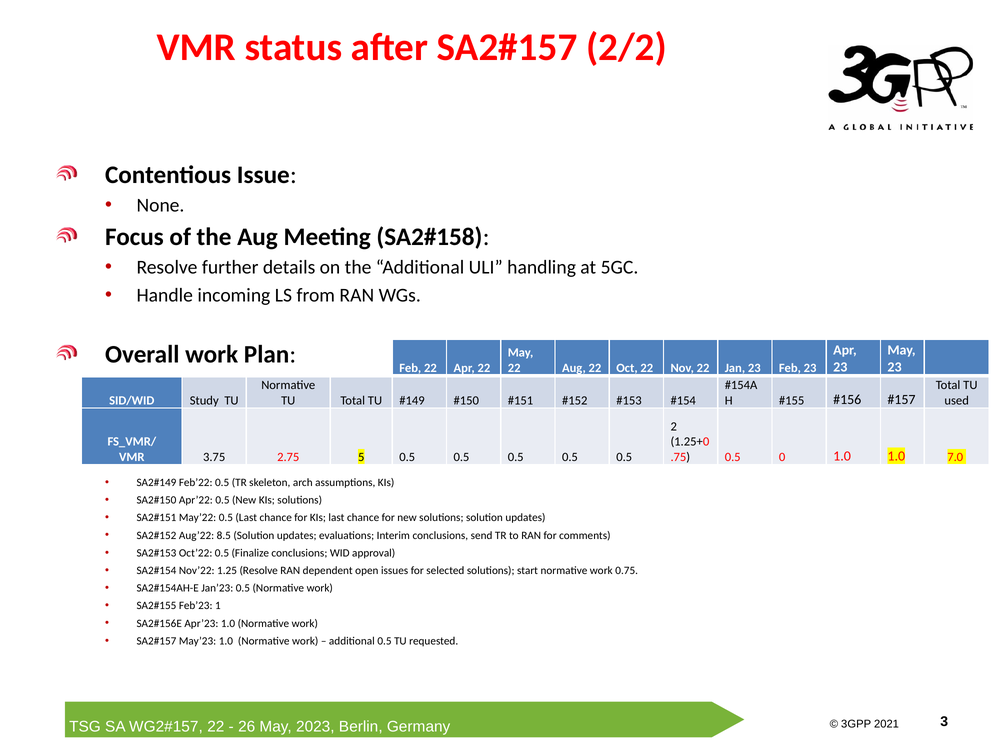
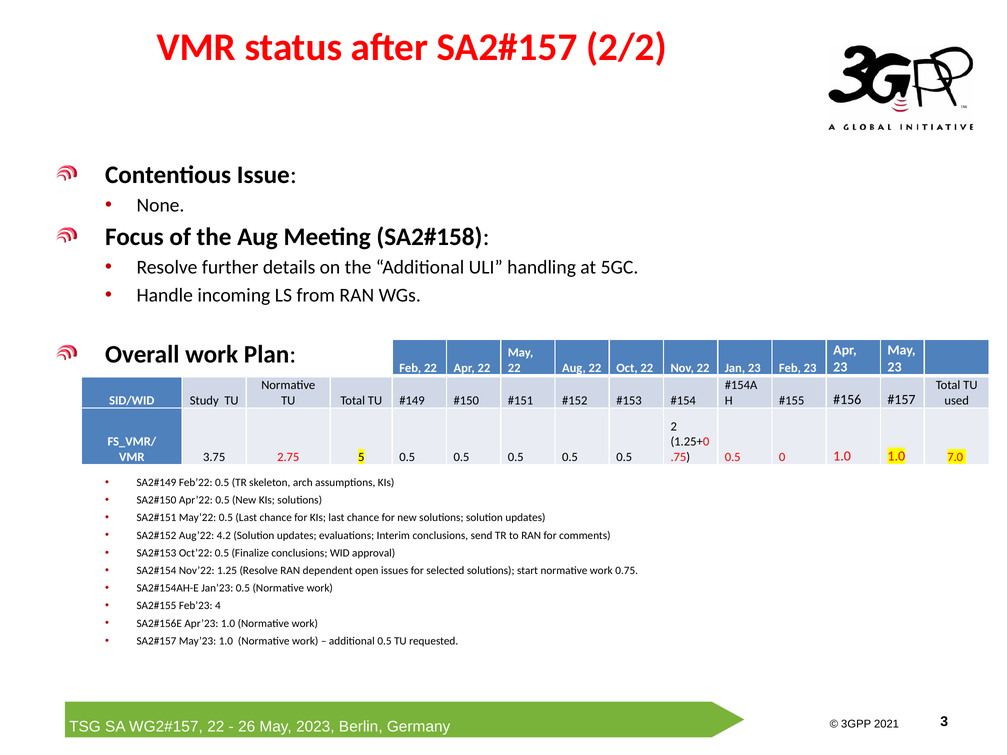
8.5: 8.5 -> 4.2
1: 1 -> 4
